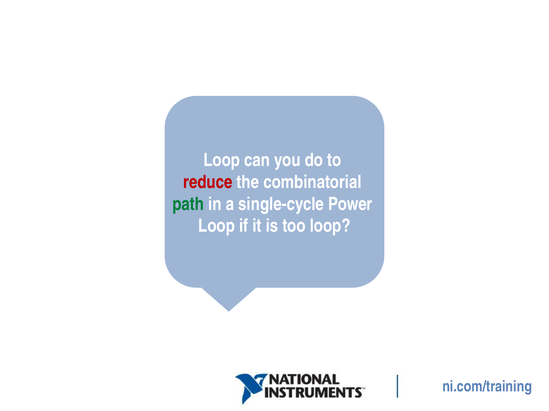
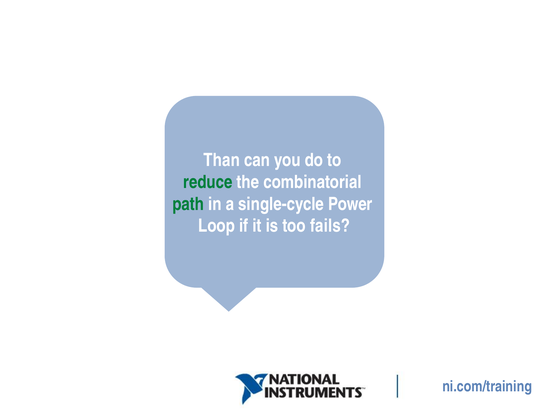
Loop at (222, 160): Loop -> Than
reduce colour: red -> green
too loop: loop -> fails
